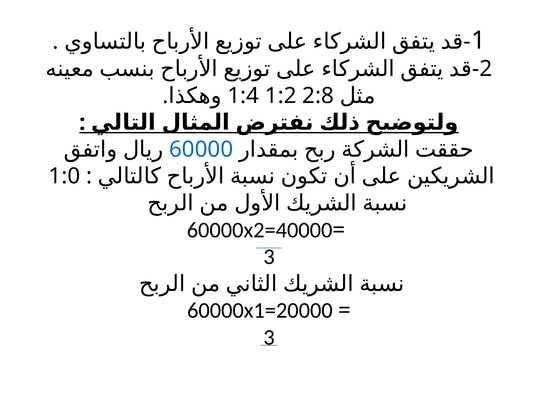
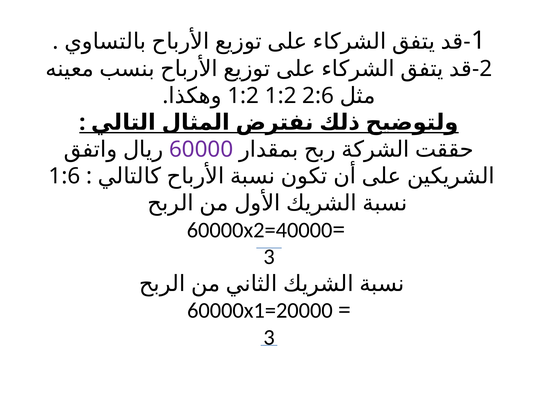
1:4 at (243, 96): 1:4 -> 1:2
2:8: 2:8 -> 2:6
60000 colour: blue -> purple
1:0: 1:0 -> 1:6
